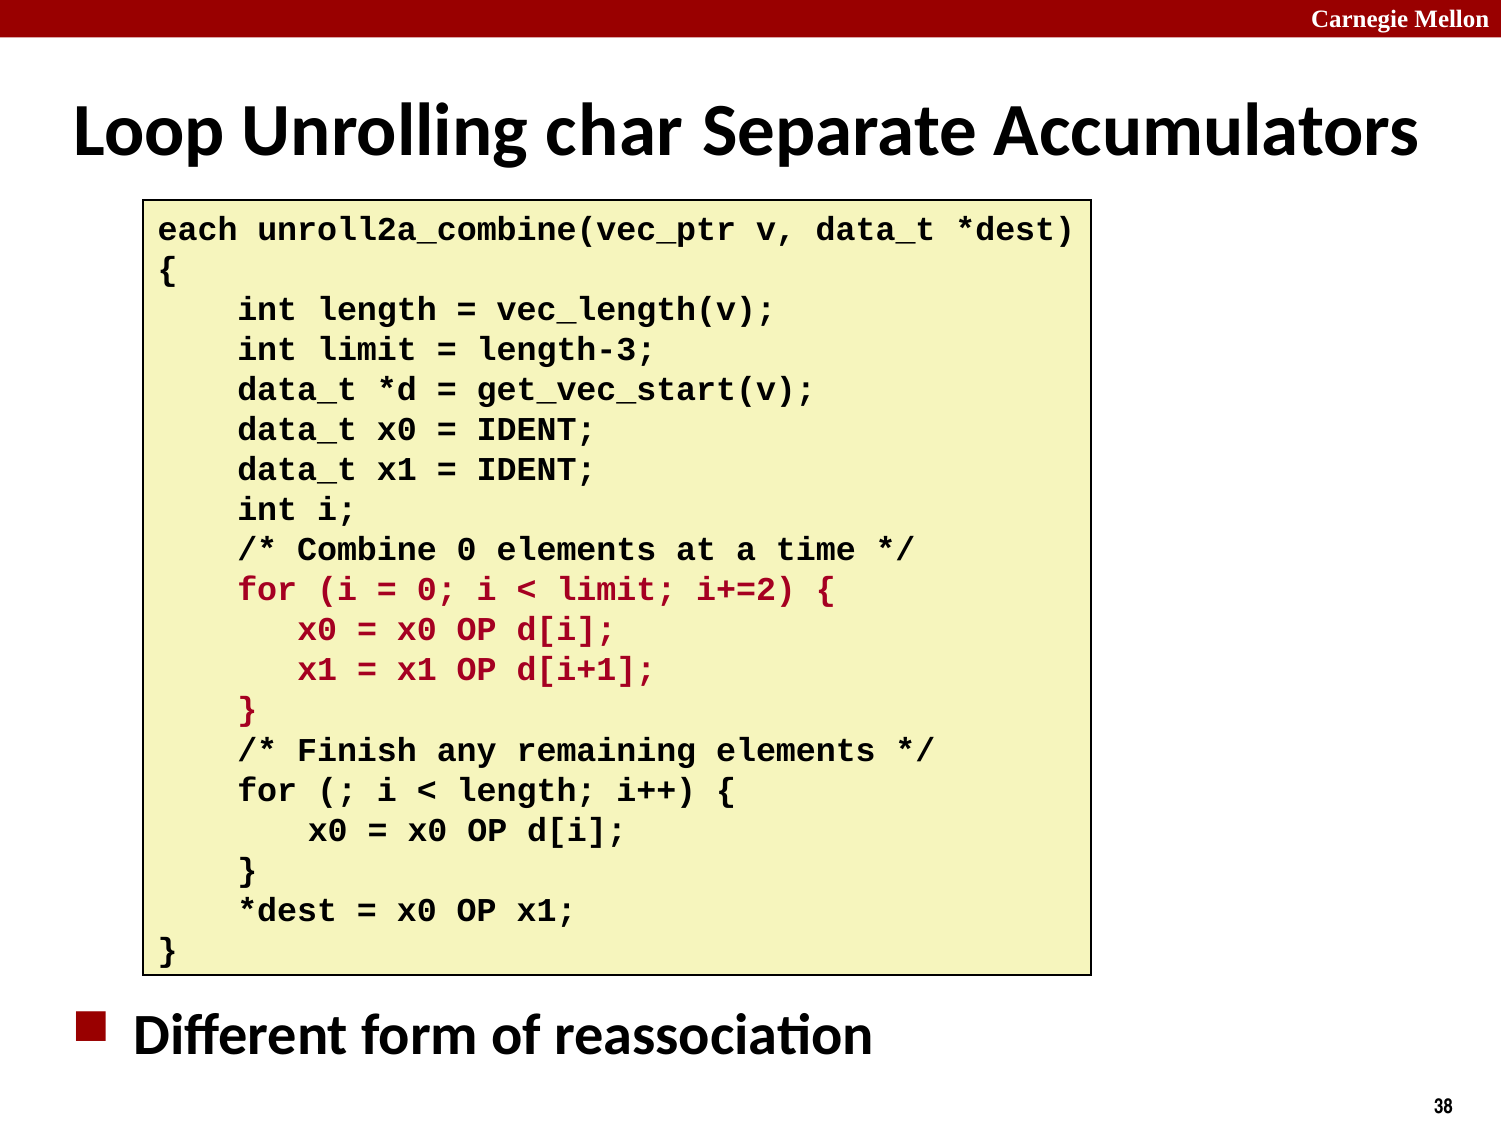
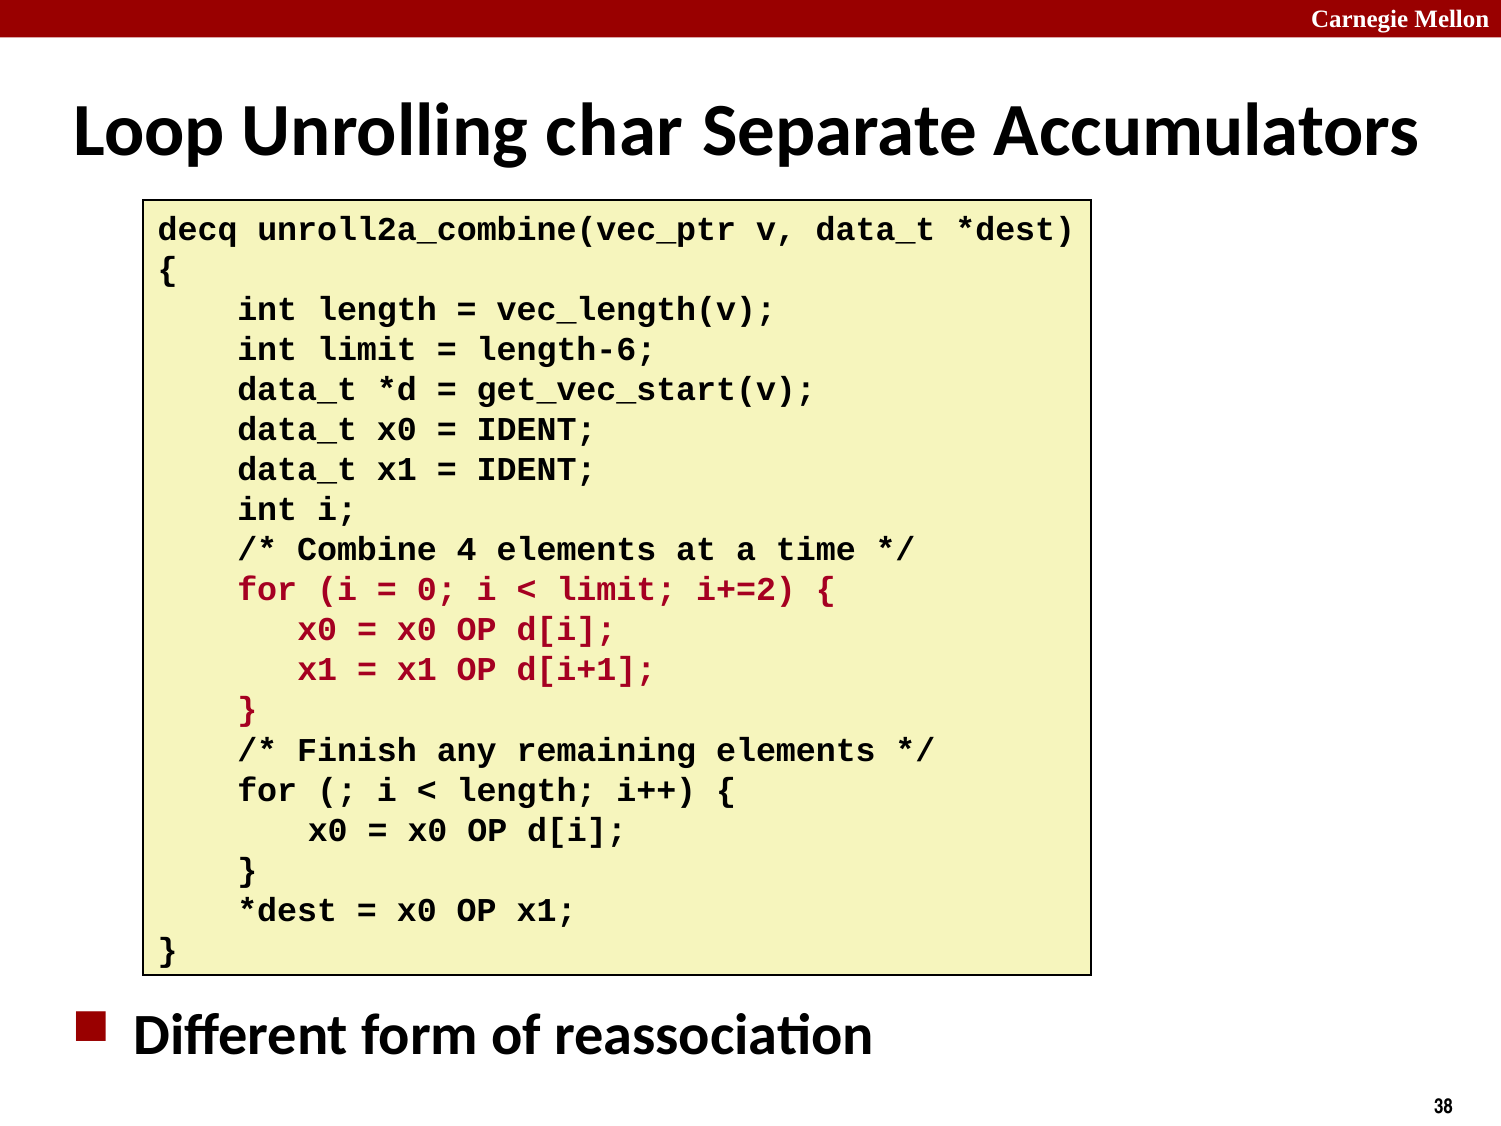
each: each -> decq
length-3: length-3 -> length-6
Combine 0: 0 -> 4
